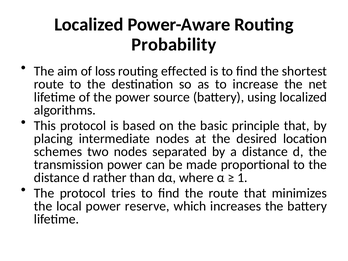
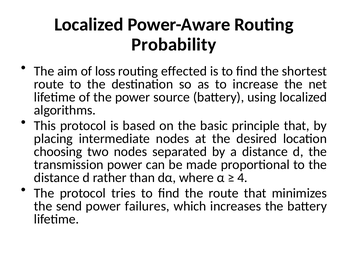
schemes: schemes -> choosing
1: 1 -> 4
local: local -> send
reserve: reserve -> failures
